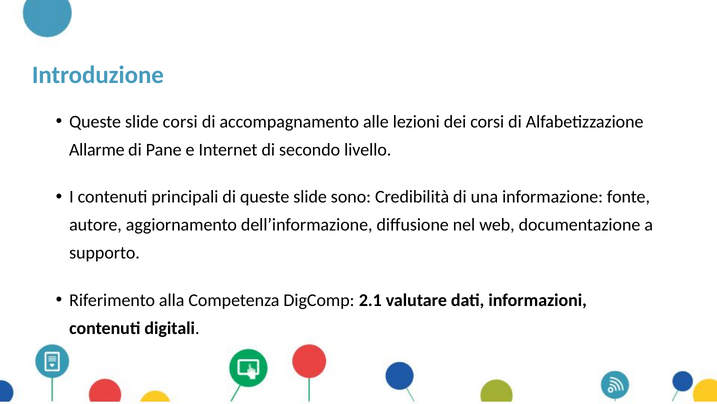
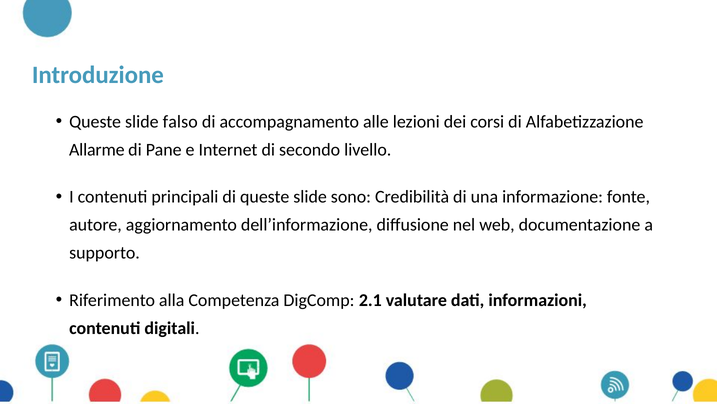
slide corsi: corsi -> falso
